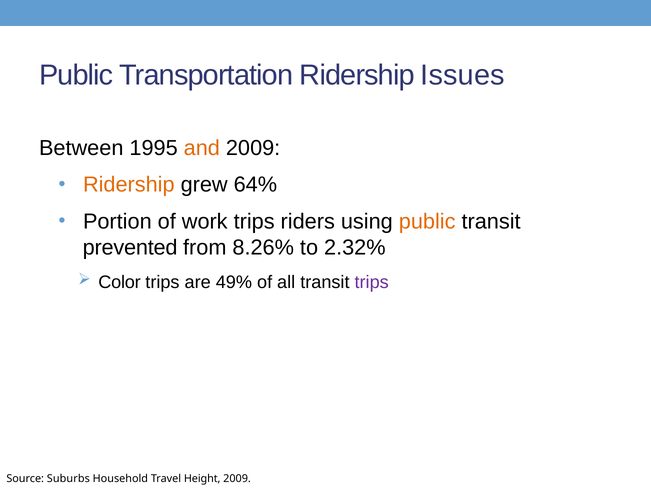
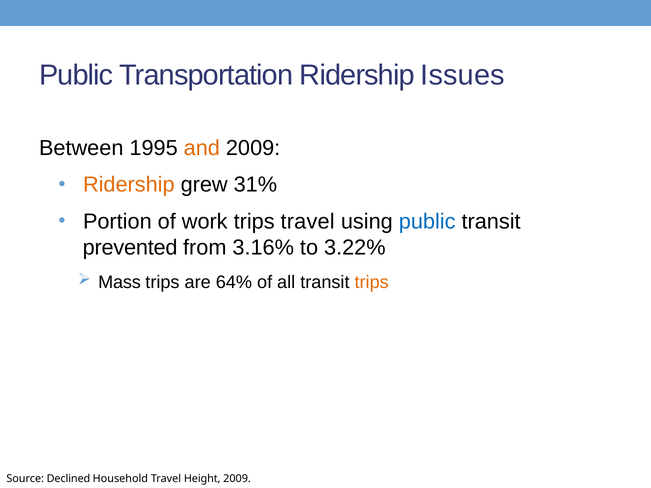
64%: 64% -> 31%
trips riders: riders -> travel
public at (427, 222) colour: orange -> blue
8.26%: 8.26% -> 3.16%
2.32%: 2.32% -> 3.22%
Color: Color -> Mass
49%: 49% -> 64%
trips at (372, 282) colour: purple -> orange
Suburbs: Suburbs -> Declined
